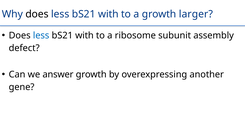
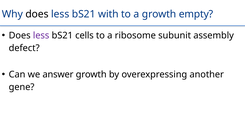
larger: larger -> empty
less at (41, 35) colour: blue -> purple
with at (84, 35): with -> cells
